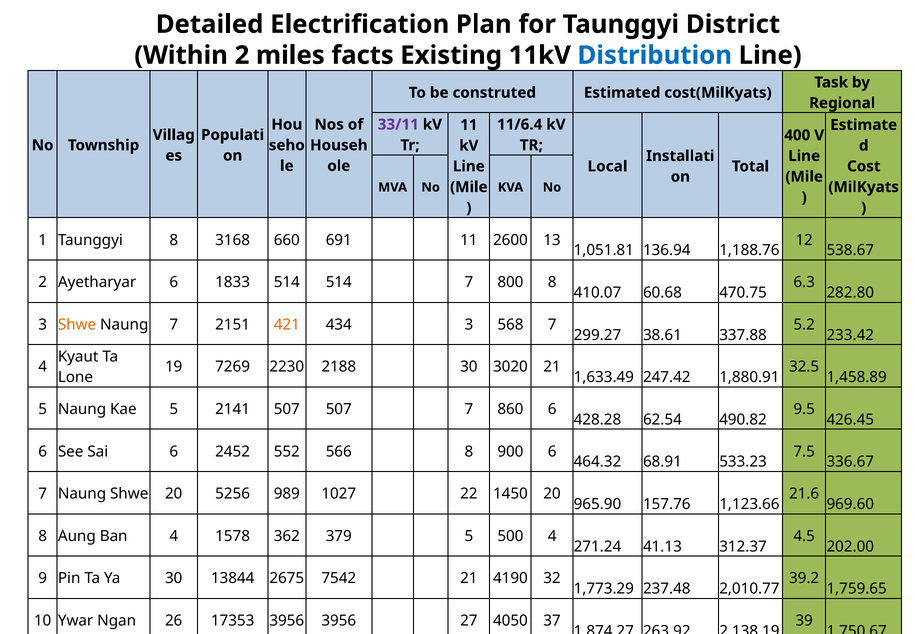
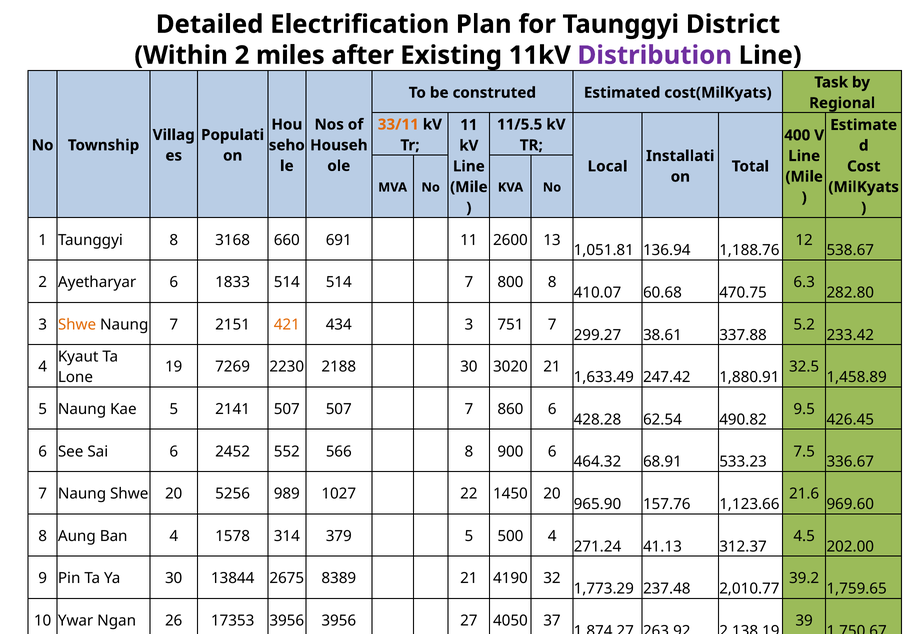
facts: facts -> after
Distribution colour: blue -> purple
33/11 colour: purple -> orange
11/6.4: 11/6.4 -> 11/5.5
568: 568 -> 751
362: 362 -> 314
7542: 7542 -> 8389
